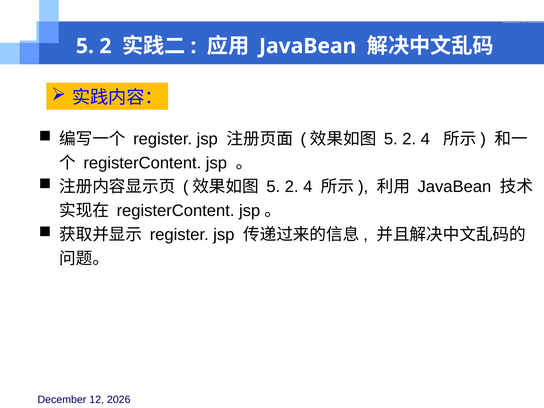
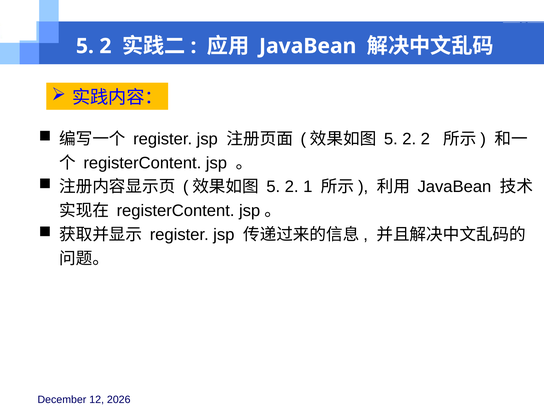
4 at (425, 139): 4 -> 2
4 at (308, 187): 4 -> 1
